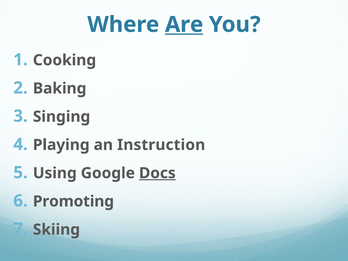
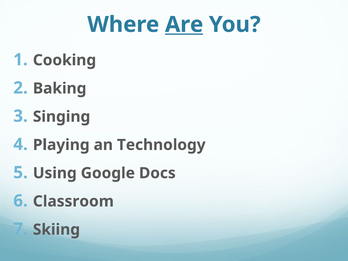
Instruction: Instruction -> Technology
Docs underline: present -> none
Promoting: Promoting -> Classroom
